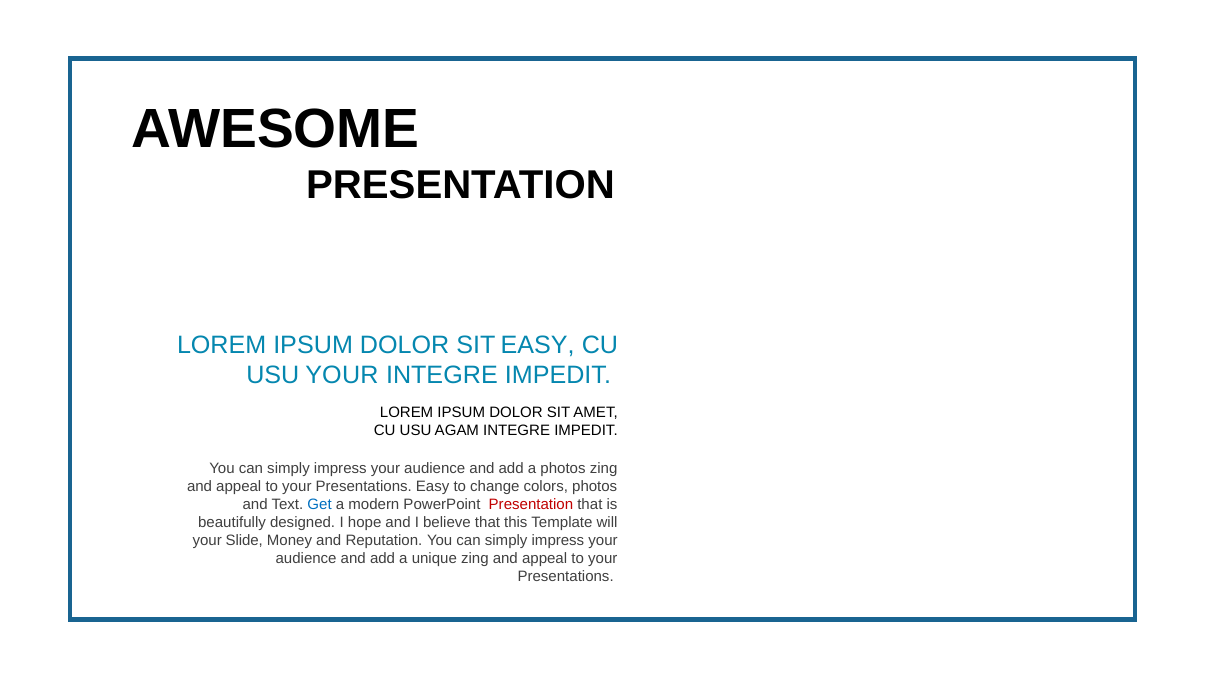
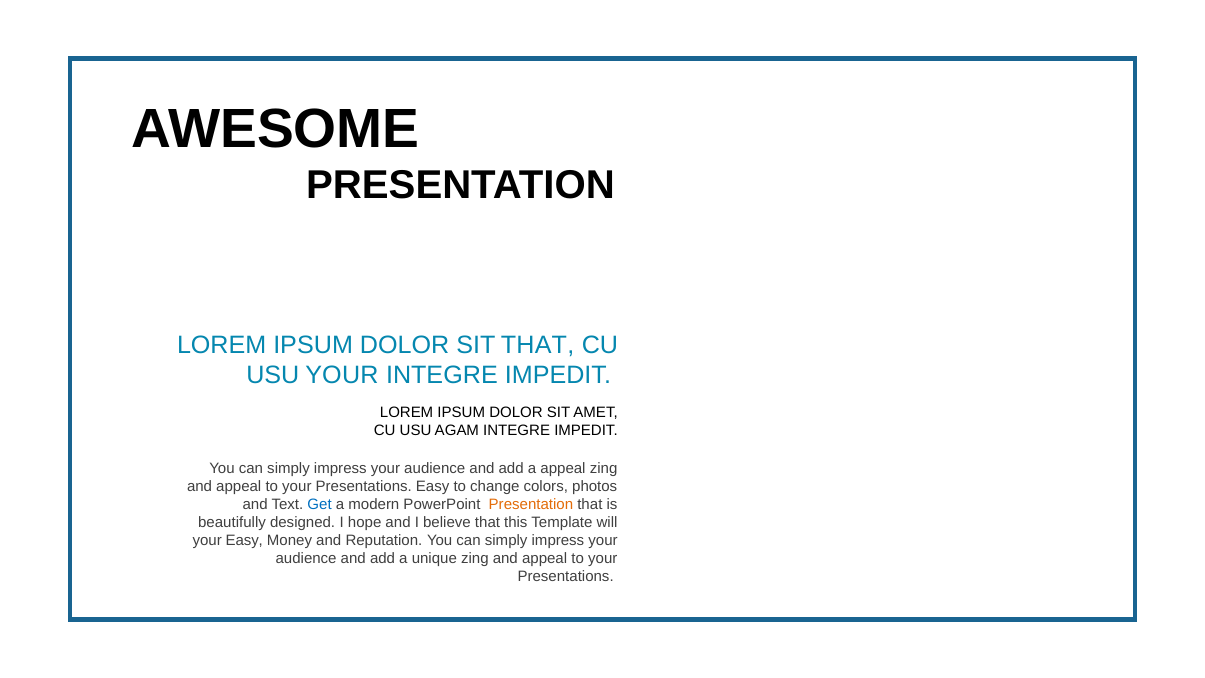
SIT EASY: EASY -> THAT
a photos: photos -> appeal
Presentation at (531, 504) colour: red -> orange
your Slide: Slide -> Easy
